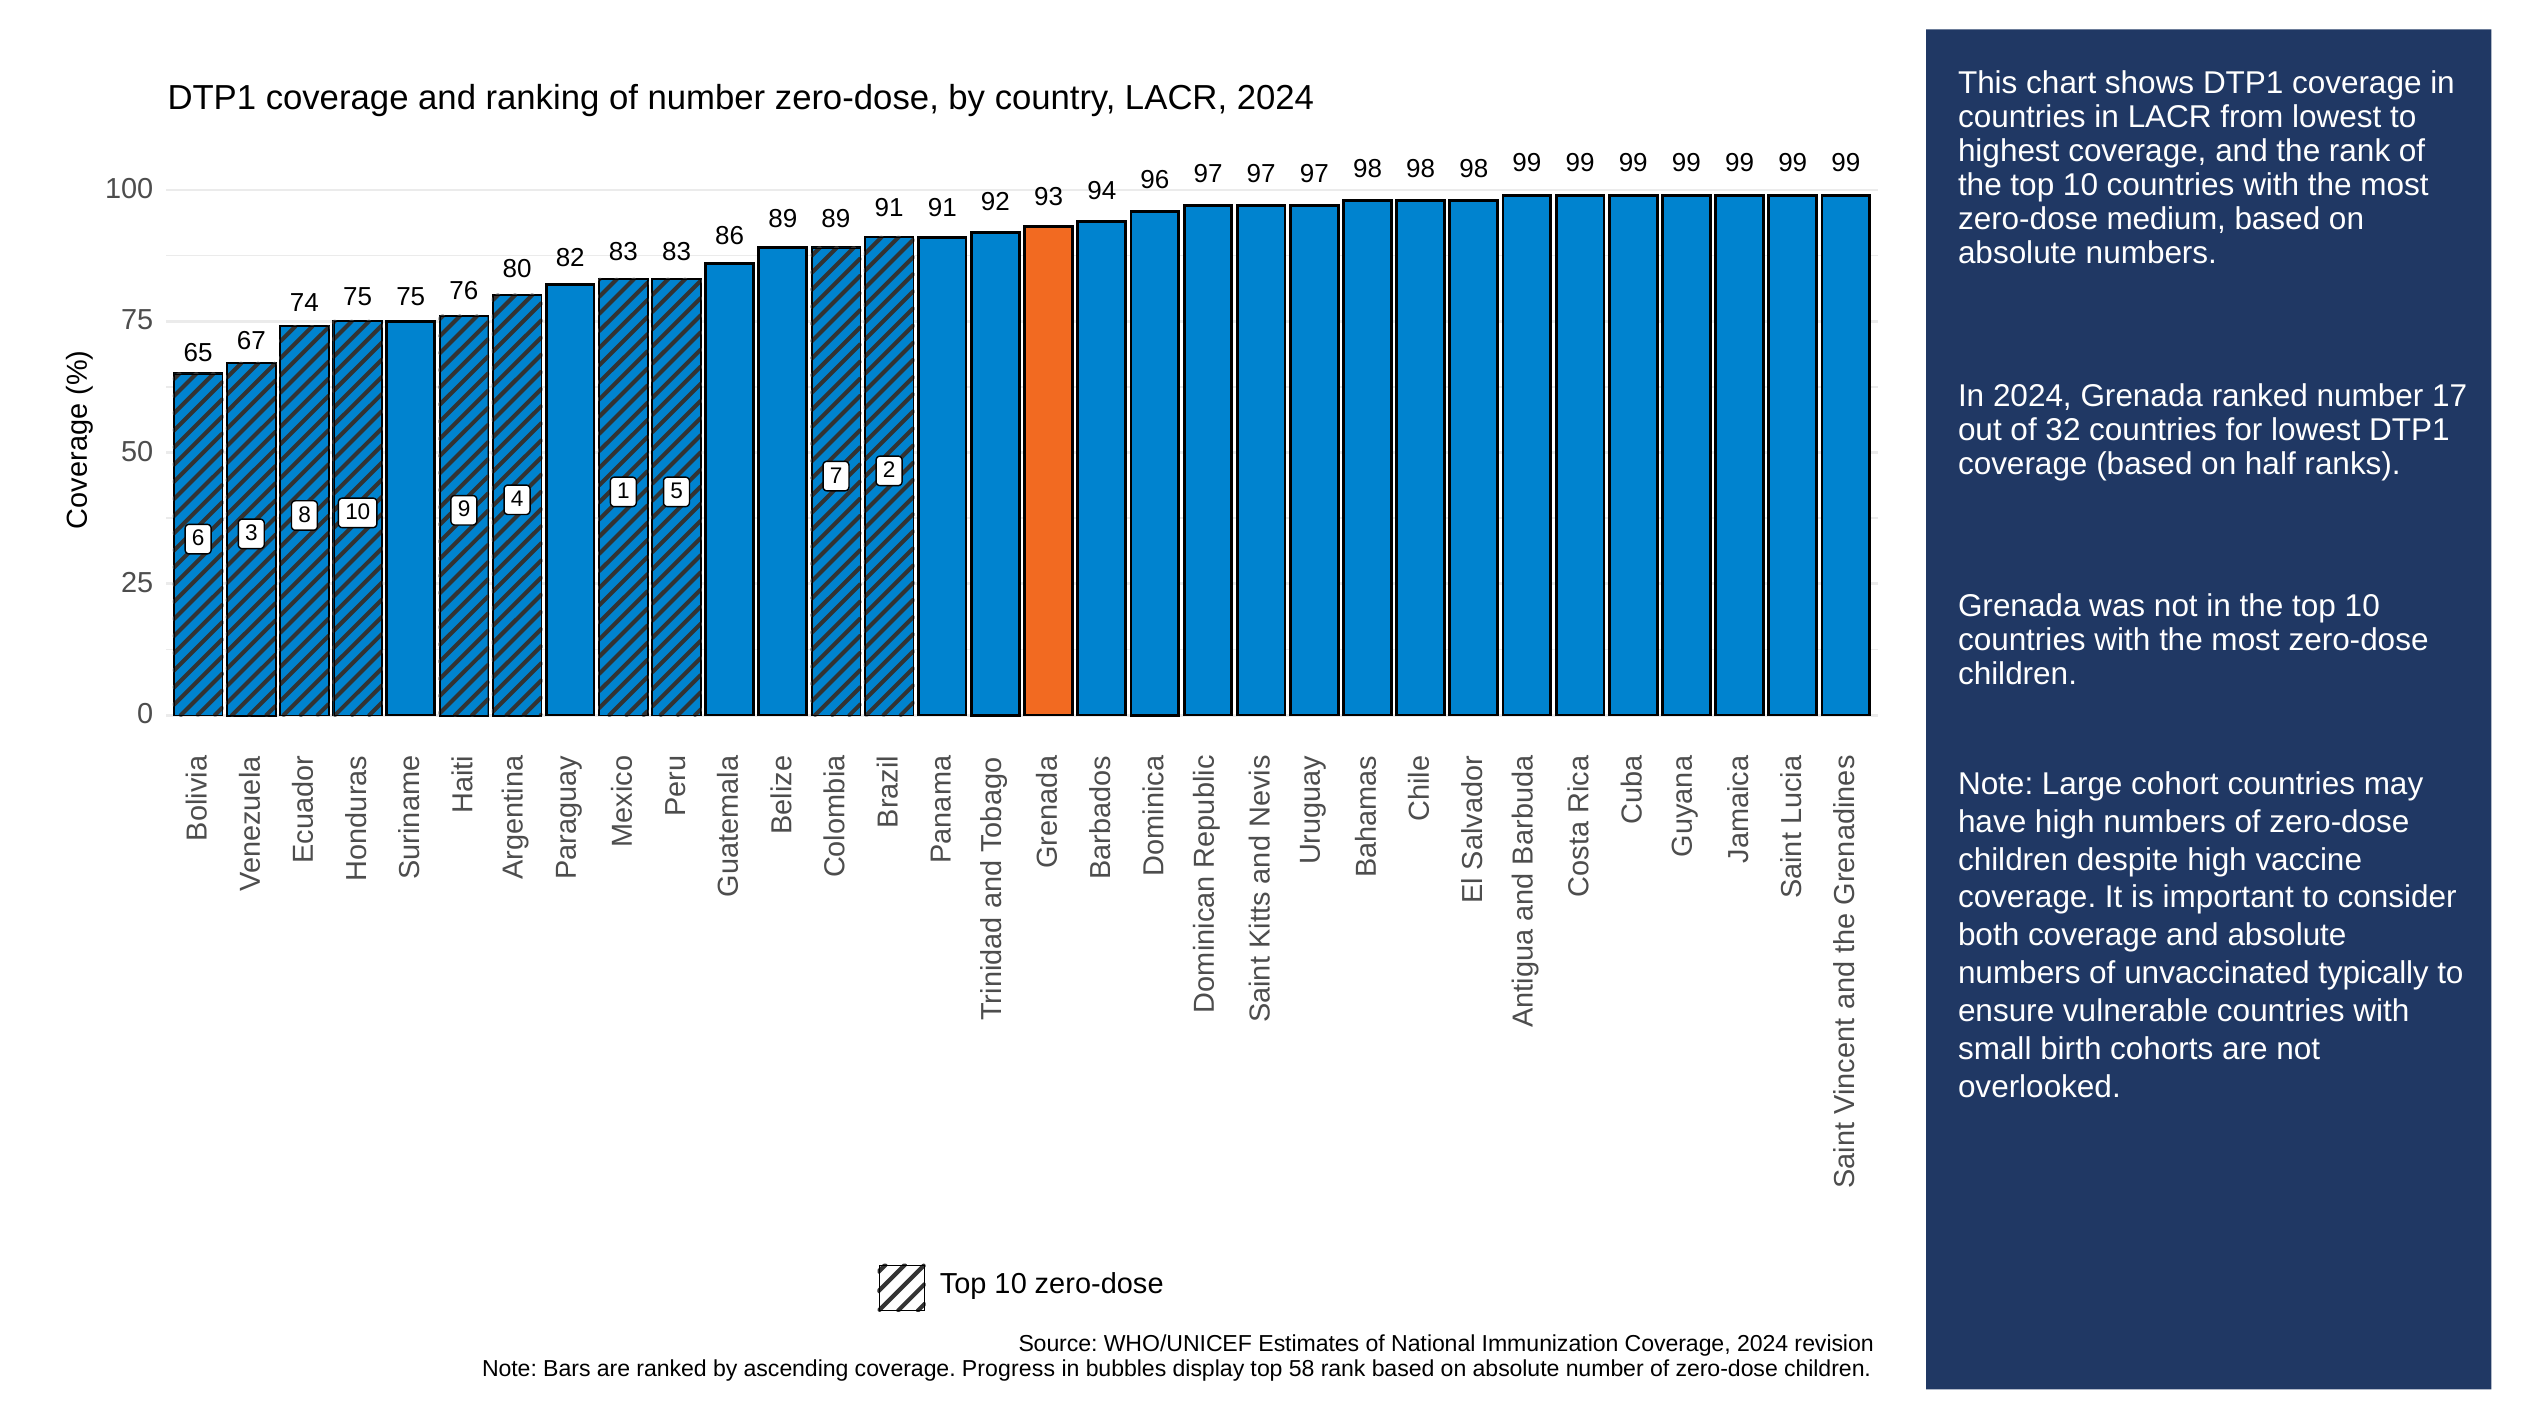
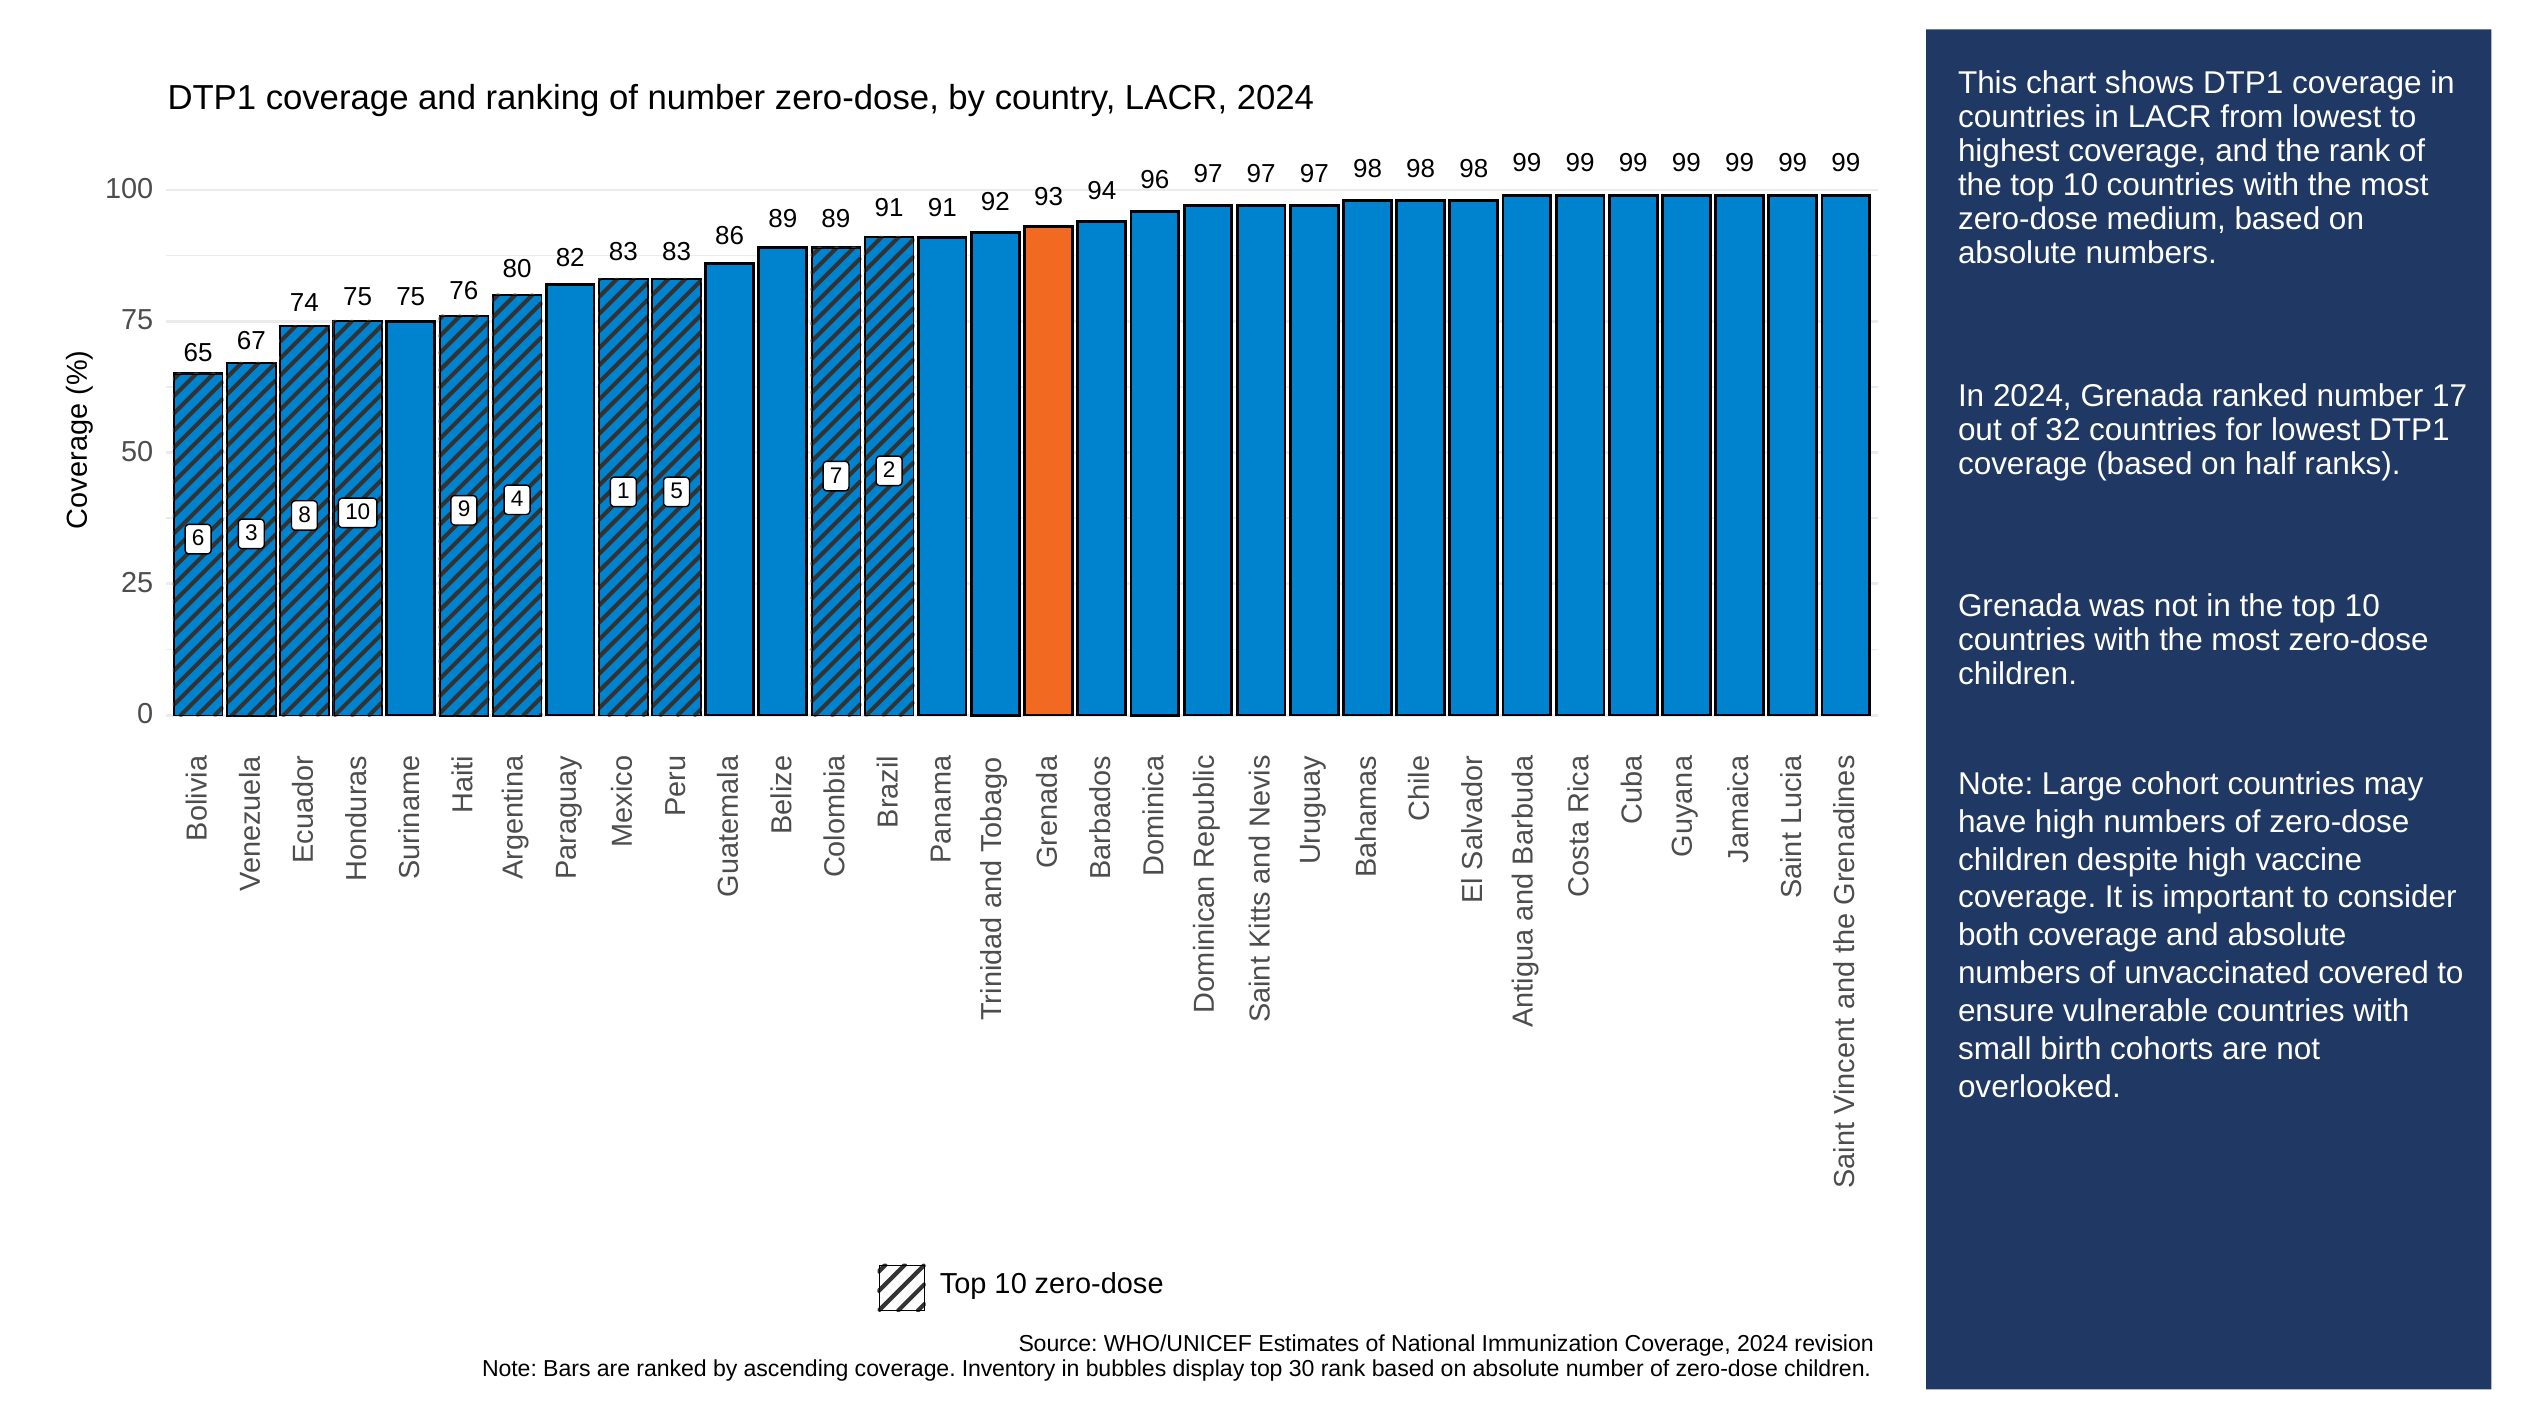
typically: typically -> covered
Progress: Progress -> Inventory
58: 58 -> 30
